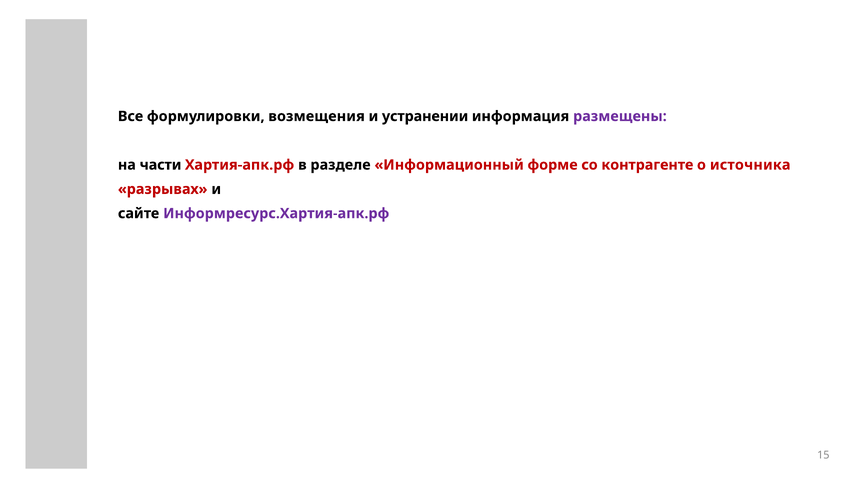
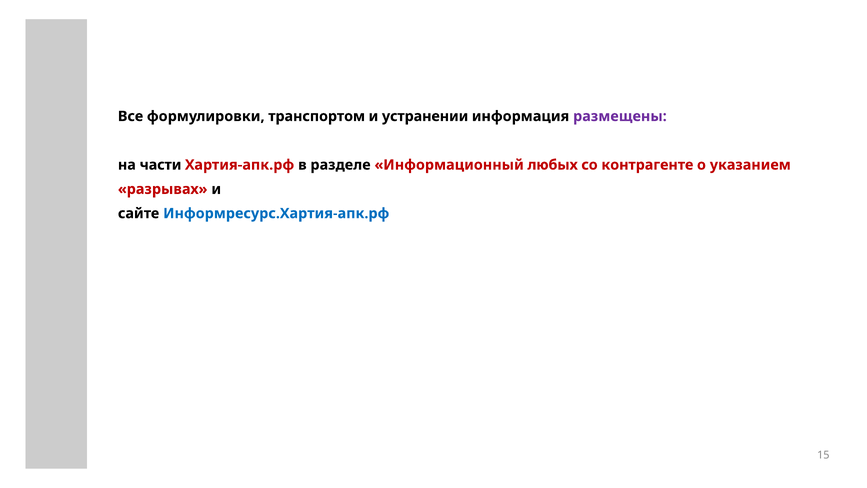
возмещения: возмещения -> транспортом
форме: форме -> любых
источника: источника -> указанием
Информресурс.Хартия-апк.рф colour: purple -> blue
